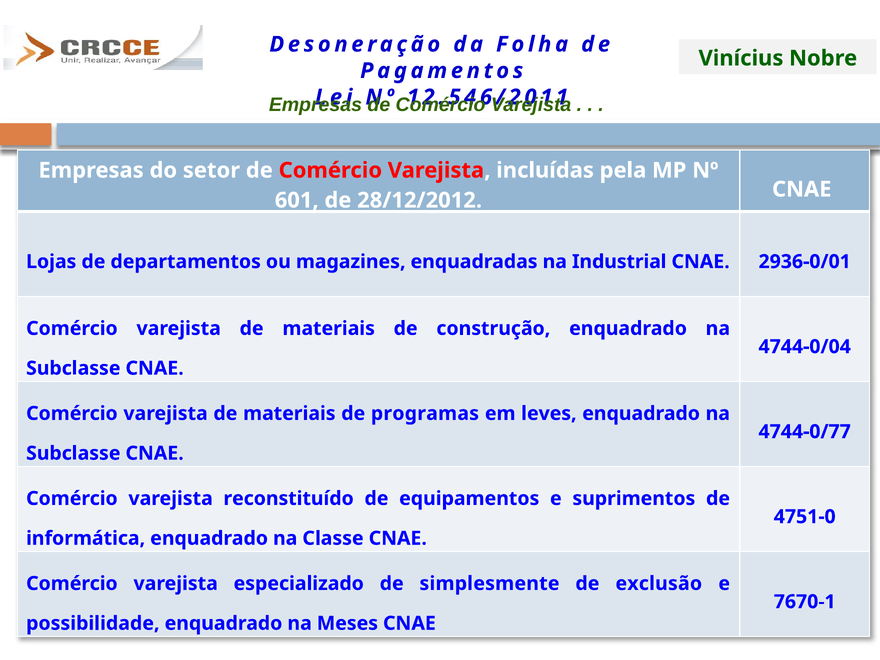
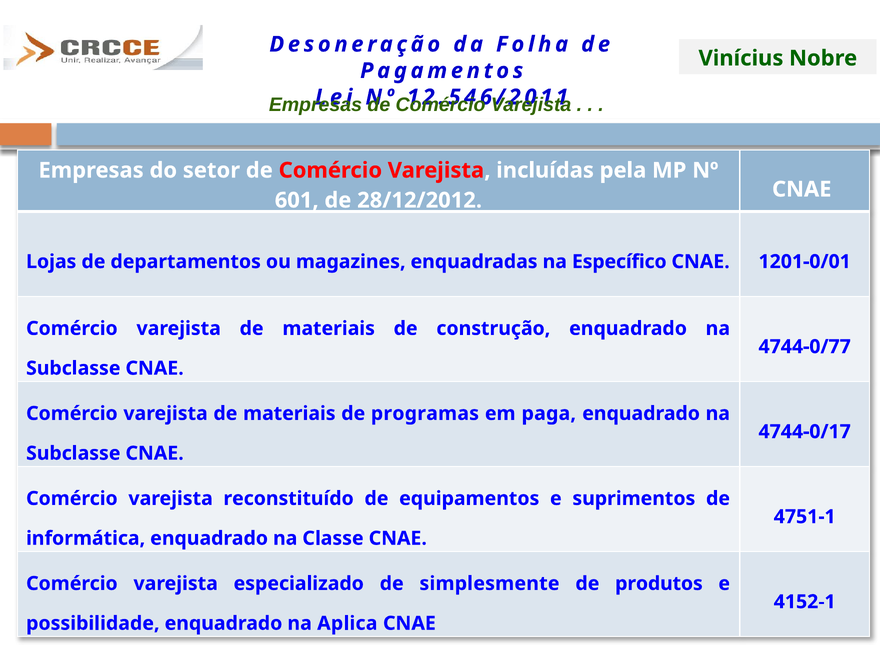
Industrial: Industrial -> Específico
2936-0/01: 2936-0/01 -> 1201-0/01
4744-0/04: 4744-0/04 -> 4744-0/77
leves: leves -> paga
4744-0/77: 4744-0/77 -> 4744-0/17
4751-0: 4751-0 -> 4751-1
exclusão: exclusão -> produtos
7670-1: 7670-1 -> 4152-1
Meses: Meses -> Aplica
